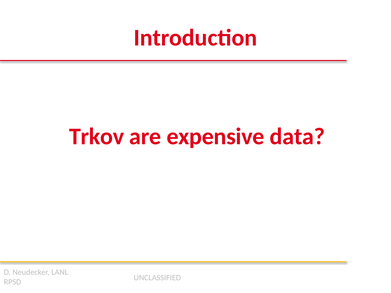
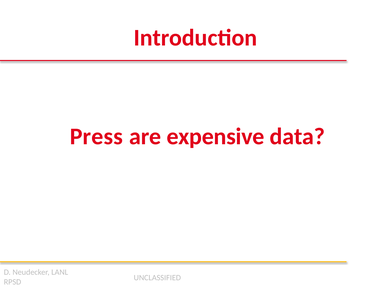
Trkov: Trkov -> Press
